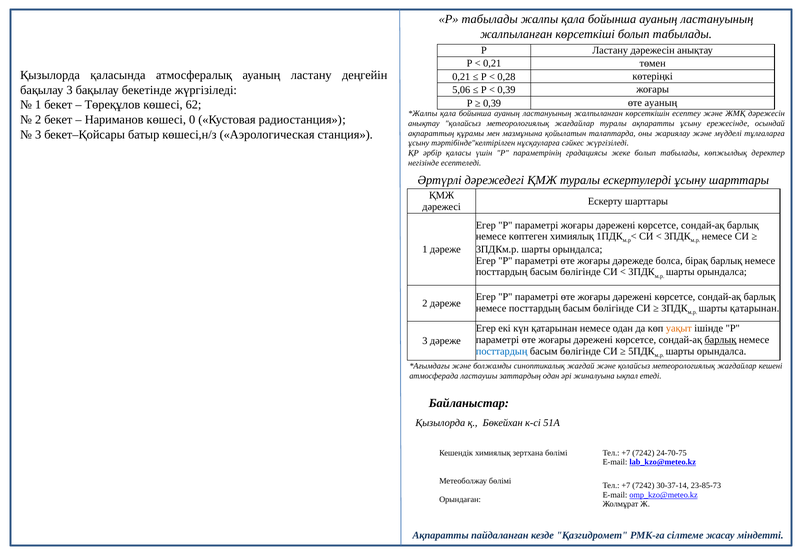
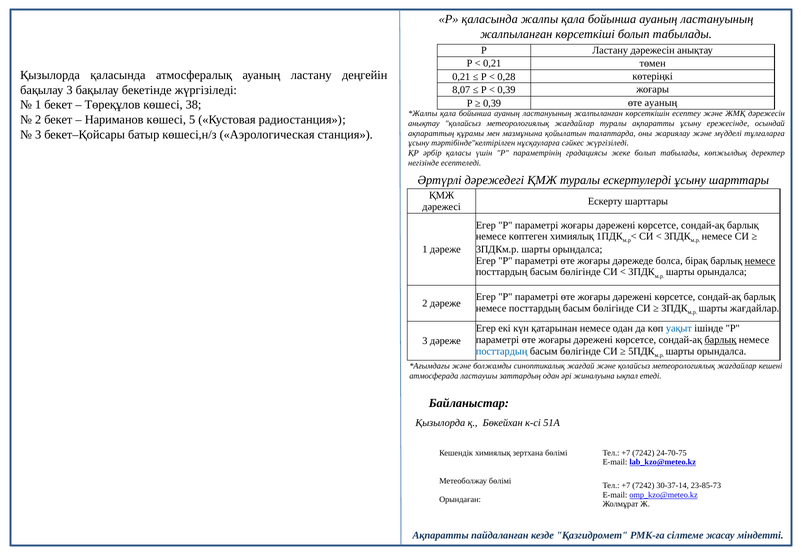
Р табылады: табылады -> қаласында
5,06: 5,06 -> 8,07
62: 62 -> 38
0: 0 -> 5
немесе at (760, 261) underline: none -> present
шарты қатарынан: қатарынан -> жағдайлар
уақыт colour: orange -> blue
